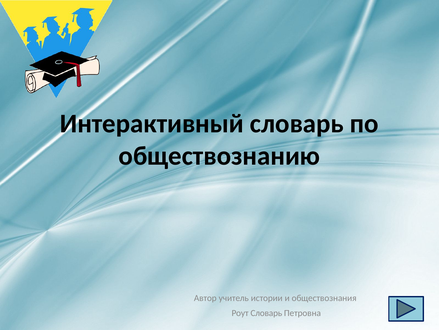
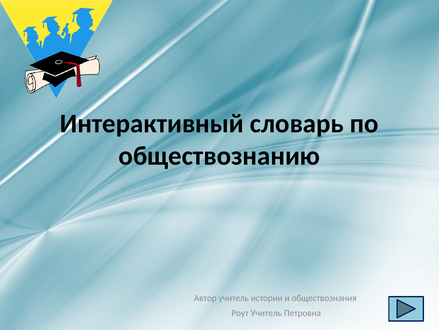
Роут Словарь: Словарь -> Учитель
